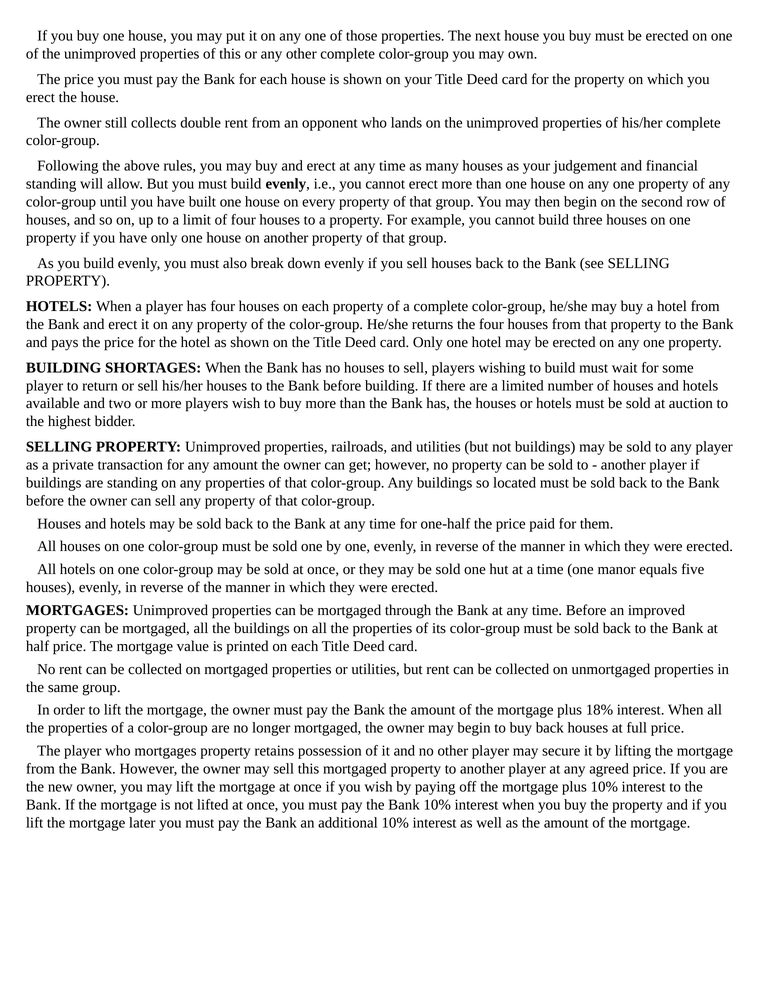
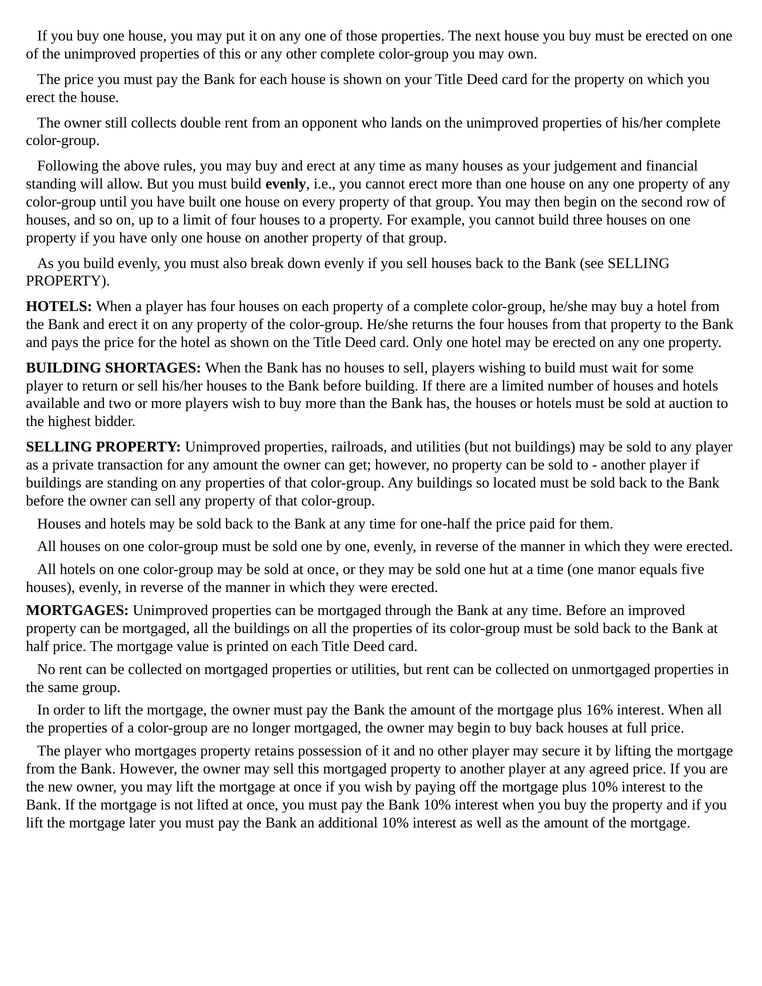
18%: 18% -> 16%
